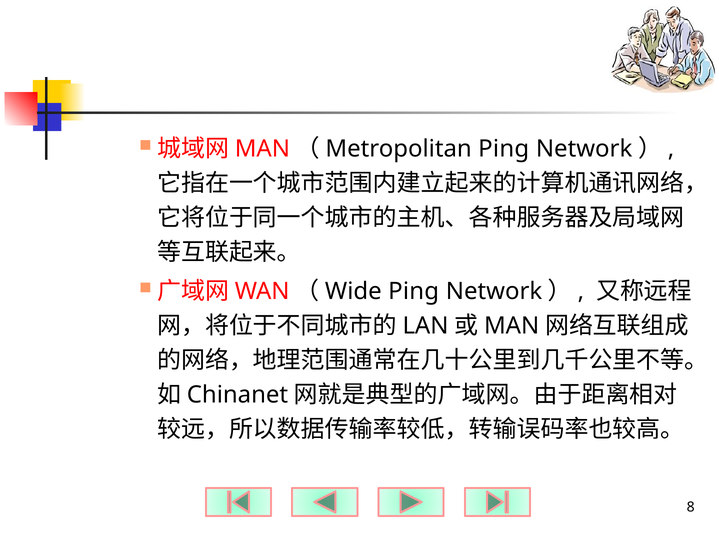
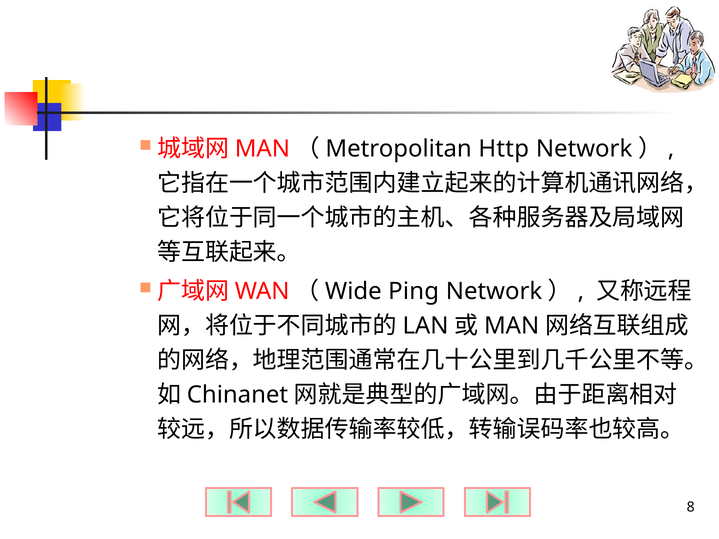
Ping at (504, 149): Ping -> Http
